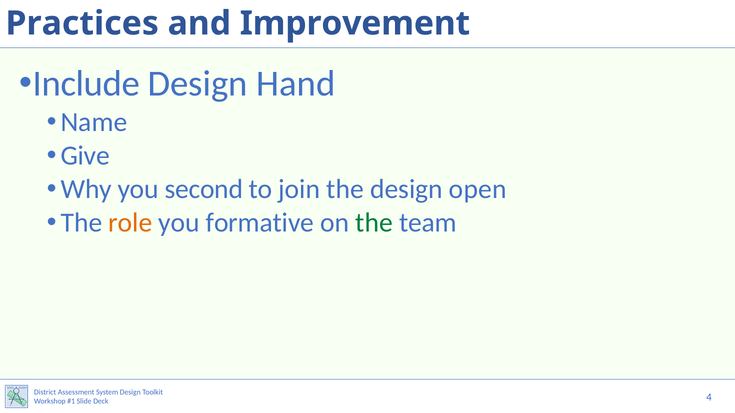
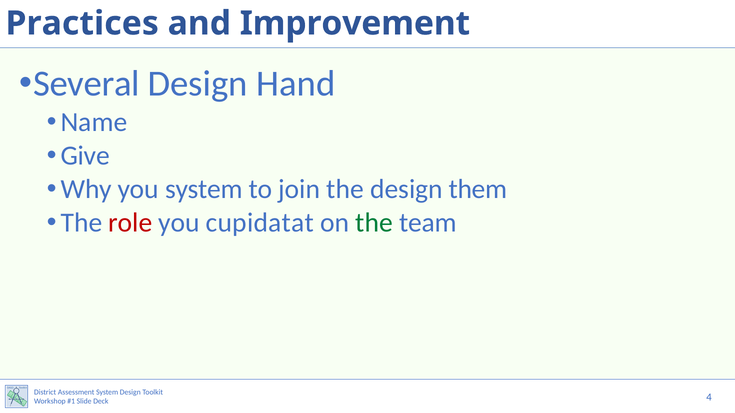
Include: Include -> Several
you second: second -> system
open: open -> them
role colour: orange -> red
formative: formative -> cupidatat
